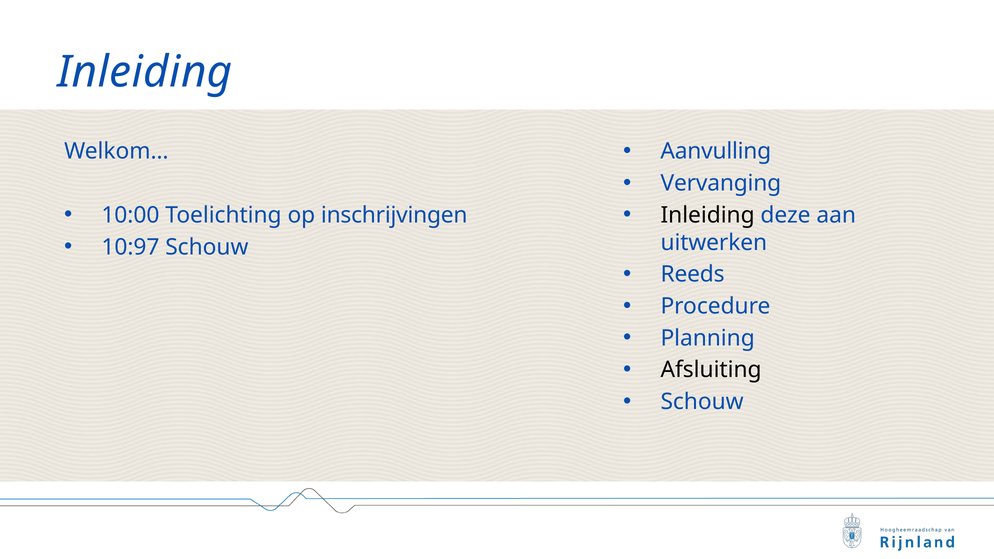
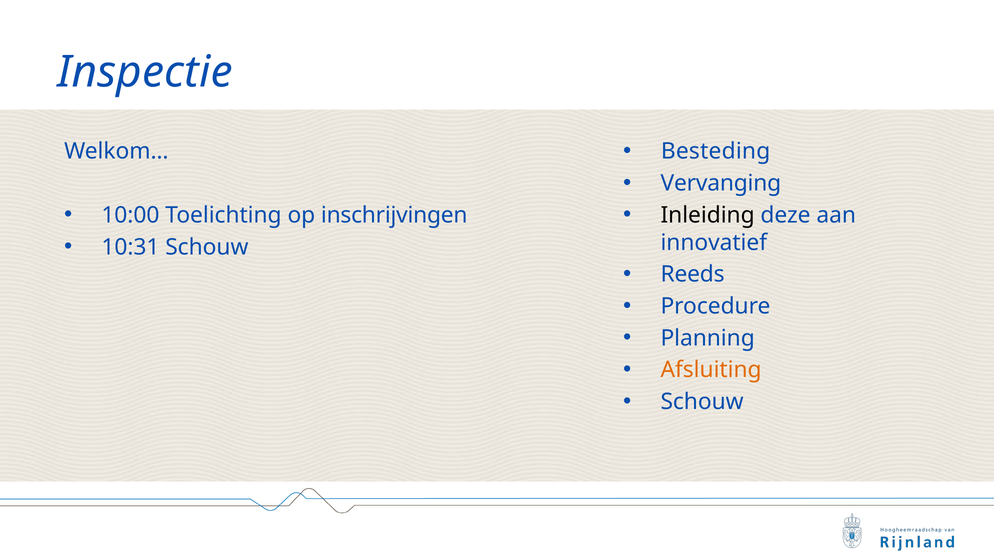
Inleiding at (145, 72): Inleiding -> Inspectie
Aanvulling: Aanvulling -> Besteding
10:97: 10:97 -> 10:31
uitwerken: uitwerken -> innovatief
Afsluiting colour: black -> orange
